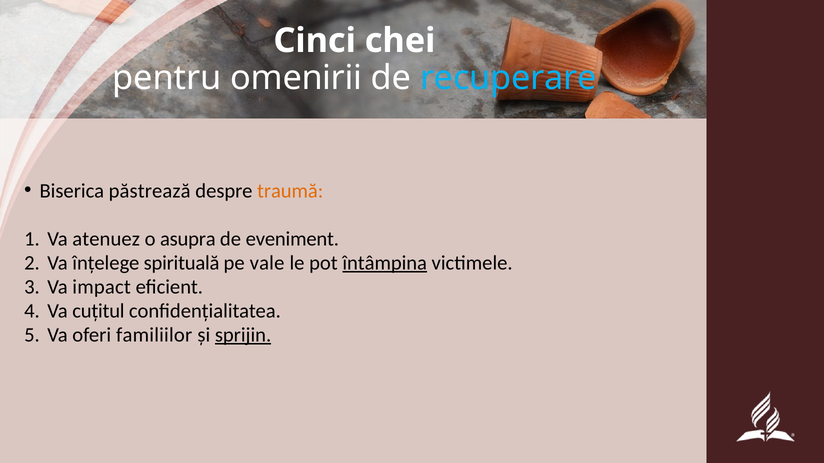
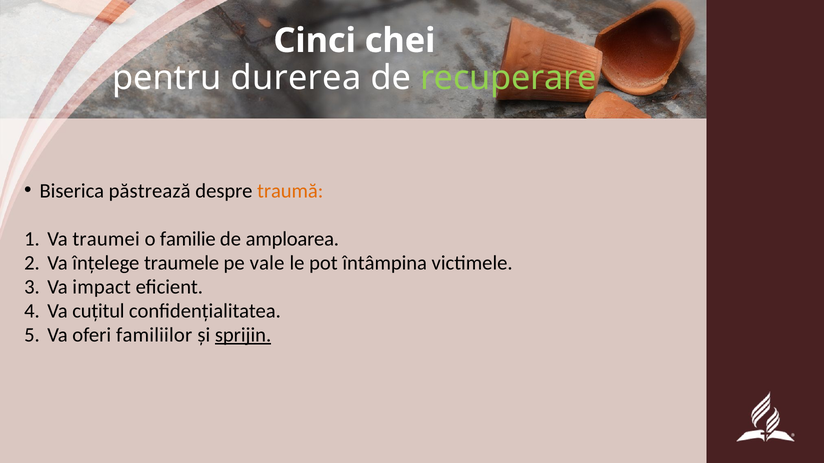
omenirii: omenirii -> durerea
recuperare colour: light blue -> light green
atenuez: atenuez -> traumei
asupra: asupra -> familie
eveniment: eveniment -> amploarea
spirituală: spirituală -> traumele
întâmpina underline: present -> none
